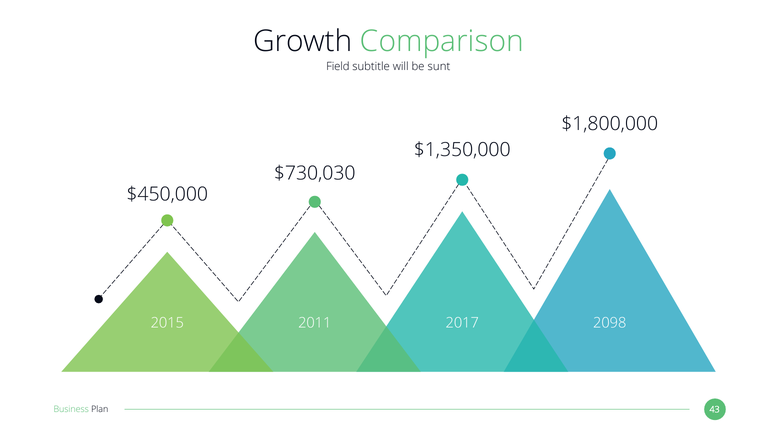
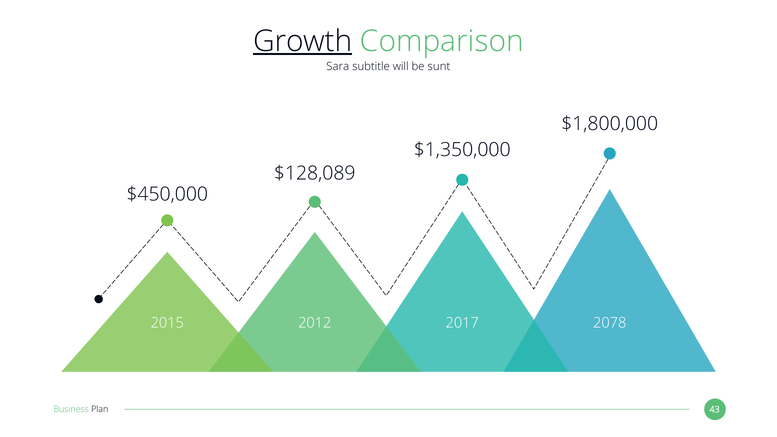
Growth underline: none -> present
Field: Field -> Sara
$730,030: $730,030 -> $128,089
2011: 2011 -> 2012
2098: 2098 -> 2078
